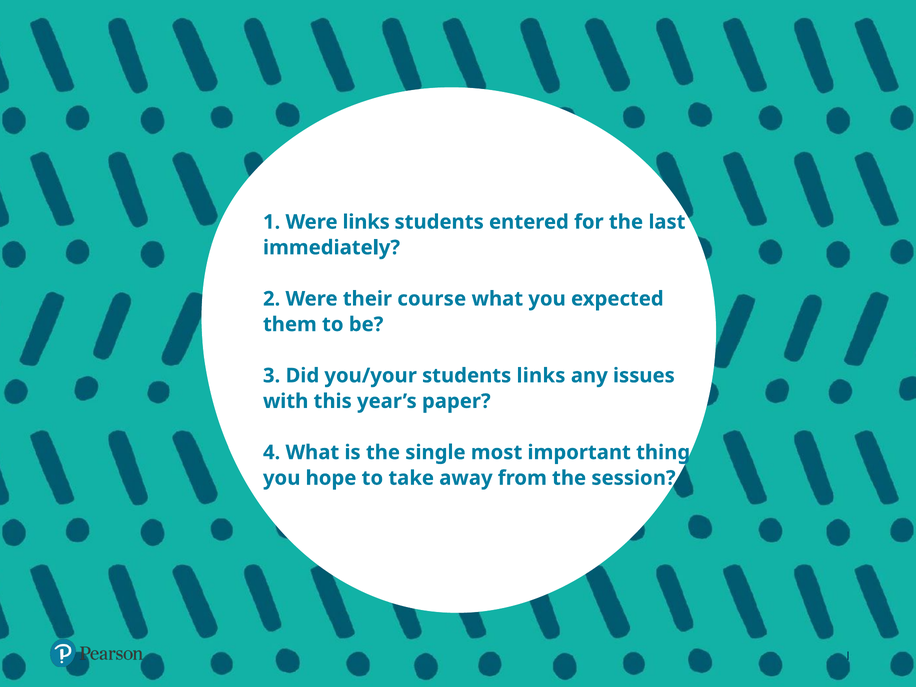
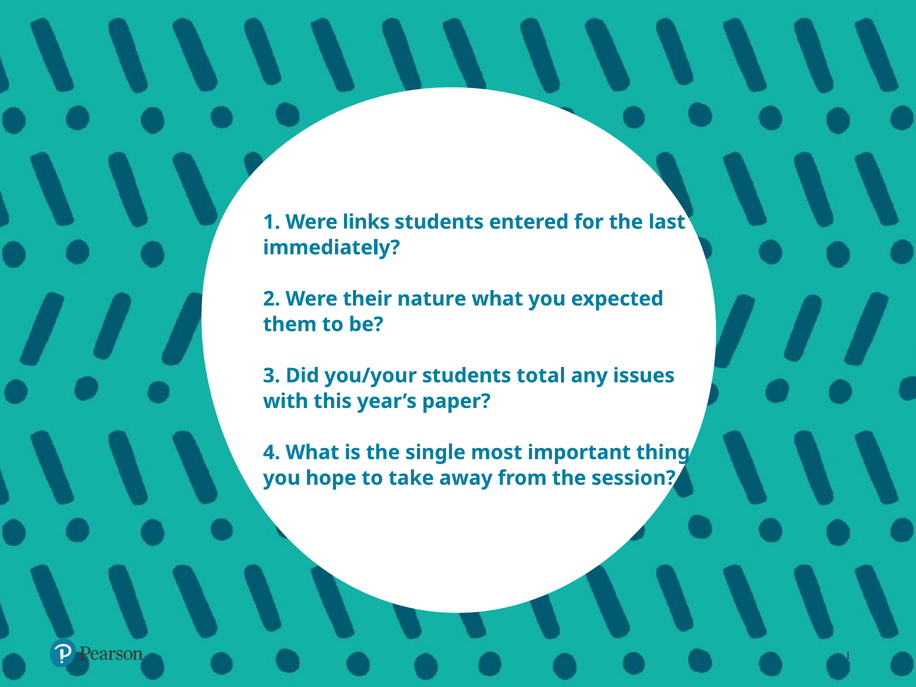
course: course -> nature
students links: links -> total
